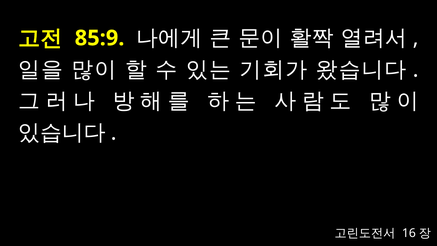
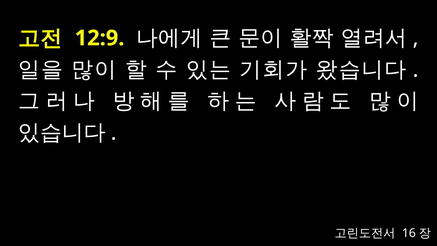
85:9: 85:9 -> 12:9
